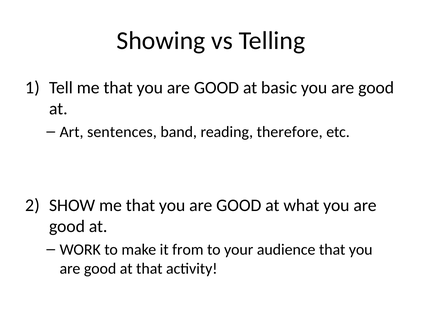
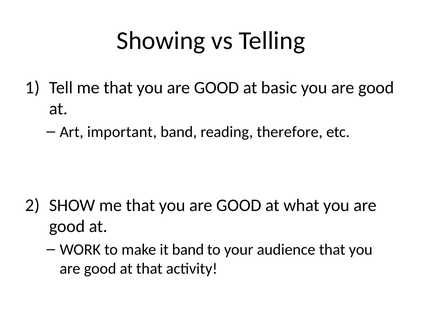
sentences: sentences -> important
it from: from -> band
